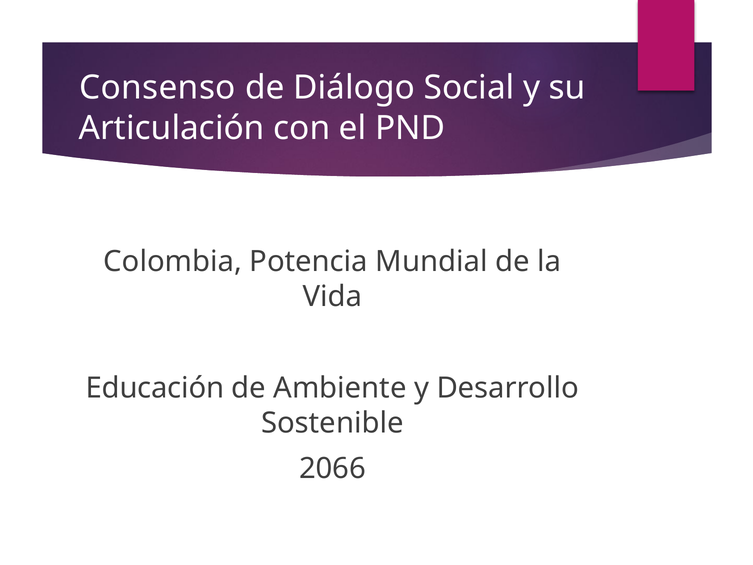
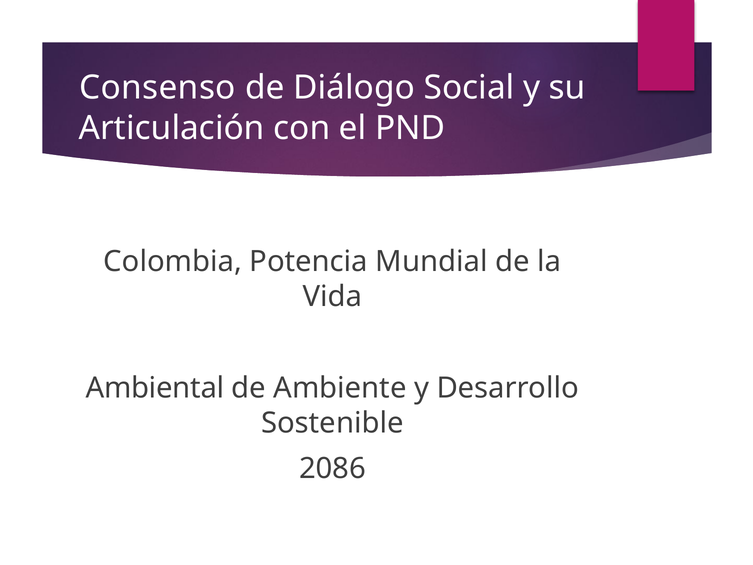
Educación: Educación -> Ambiental
2066: 2066 -> 2086
